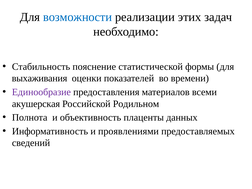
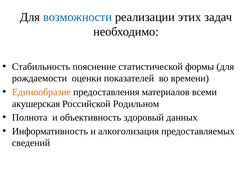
выхаживания: выхаживания -> рождаемости
Единообразие colour: purple -> orange
плаценты: плаценты -> здоровый
проявлениями: проявлениями -> алкоголизация
